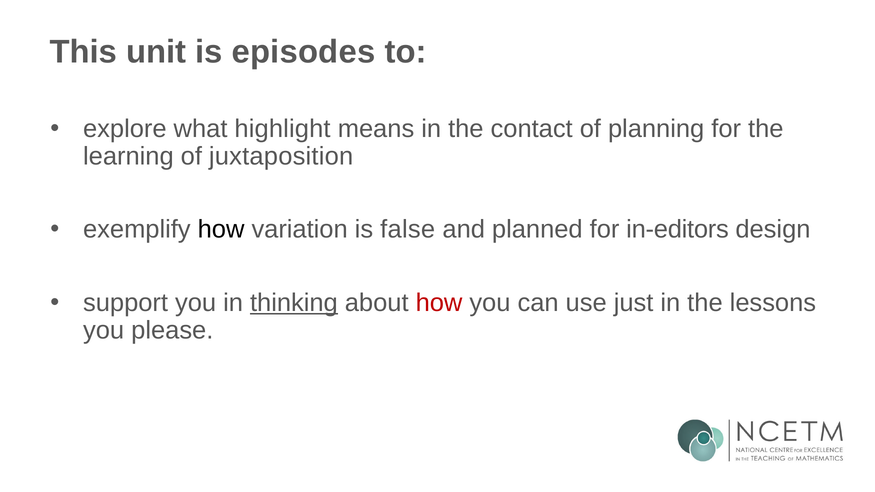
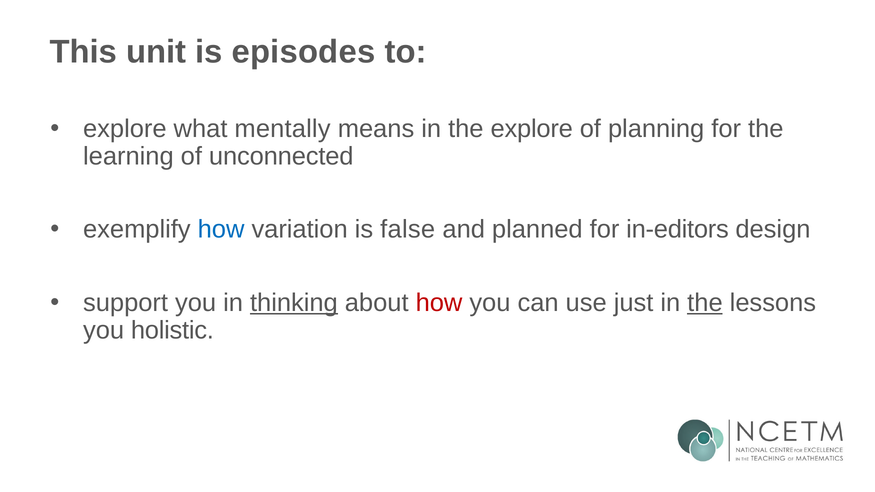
highlight: highlight -> mentally
the contact: contact -> explore
juxtaposition: juxtaposition -> unconnected
how at (221, 230) colour: black -> blue
the at (705, 303) underline: none -> present
please: please -> holistic
